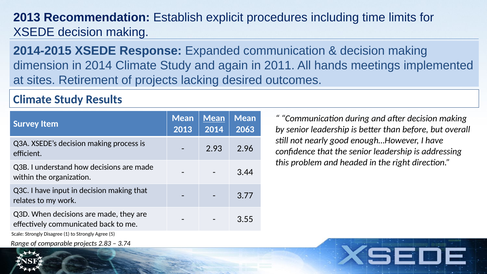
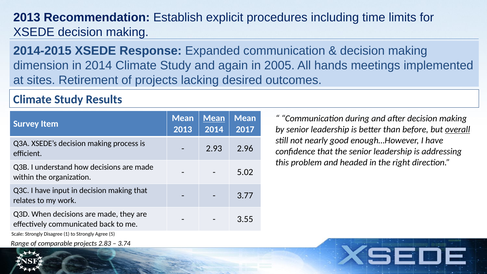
2011: 2011 -> 2005
2063: 2063 -> 2017
overall underline: none -> present
3.44: 3.44 -> 5.02
